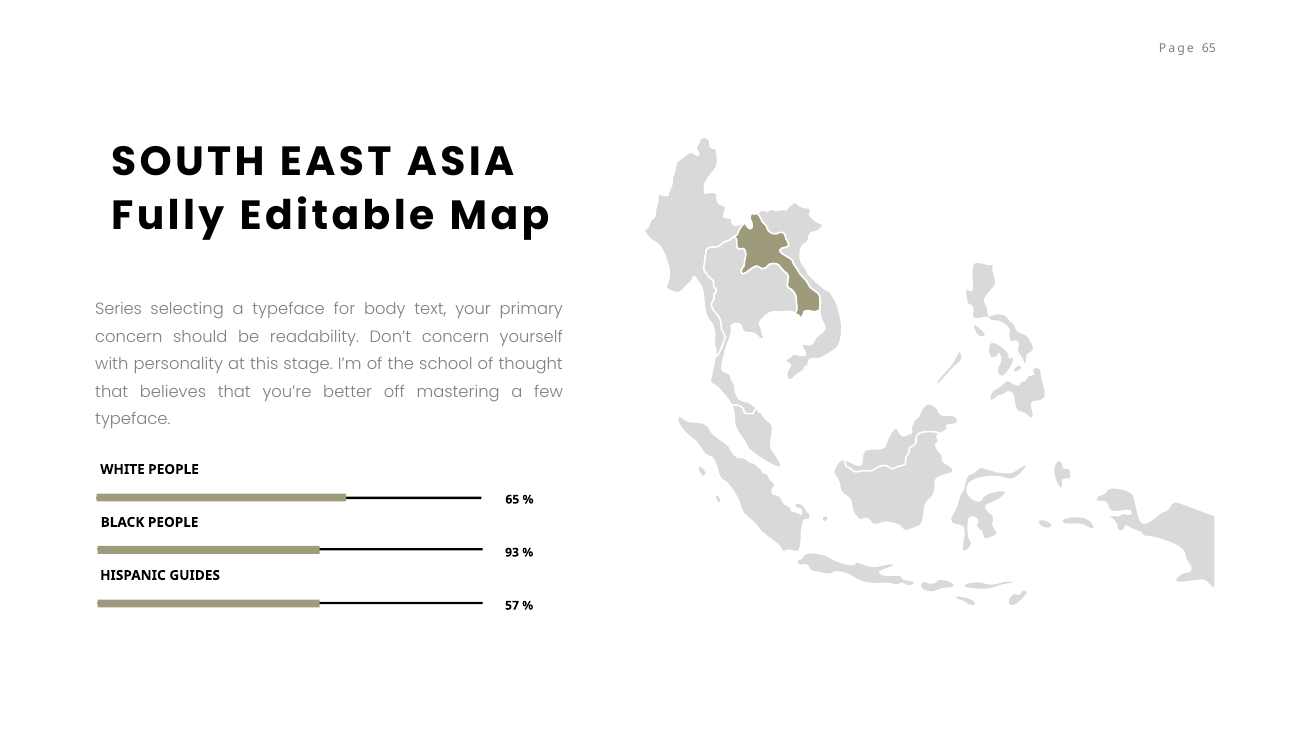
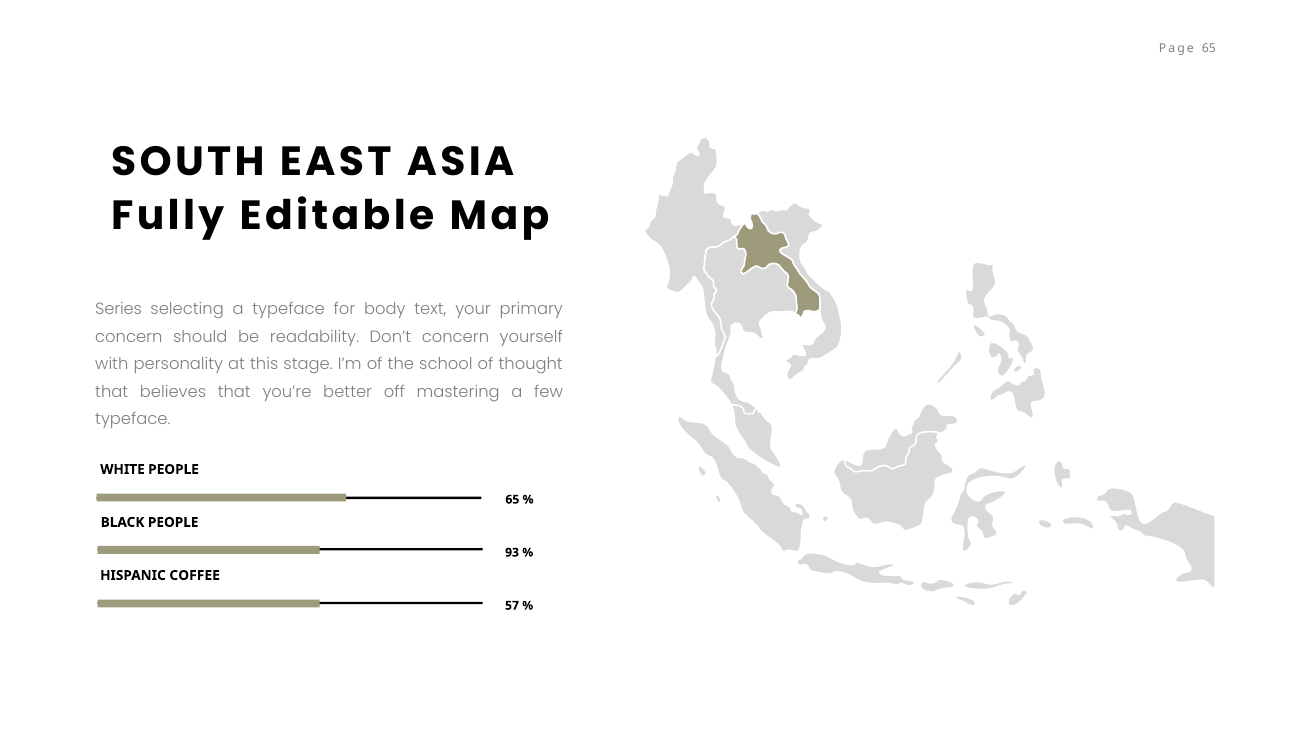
GUIDES: GUIDES -> COFFEE
